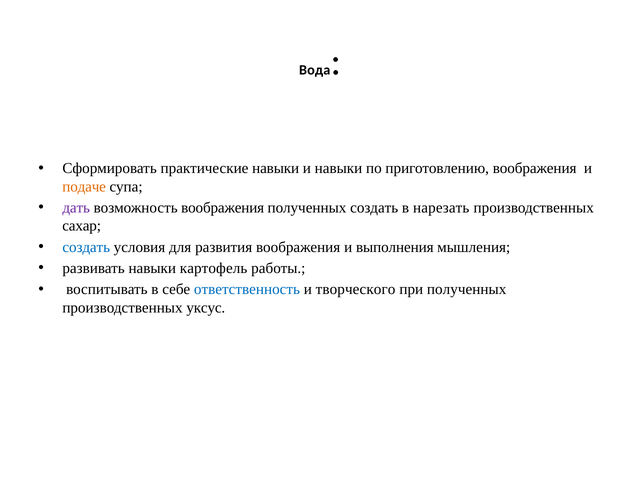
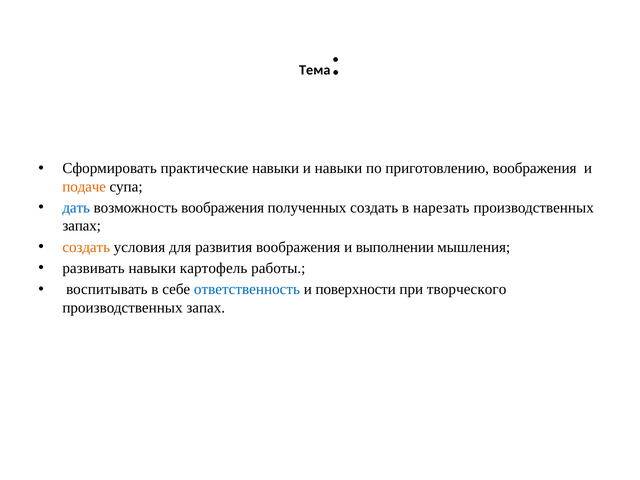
Вода: Вода -> Тема
дать colour: purple -> blue
сахар at (82, 226): сахар -> запах
создать at (86, 247) colour: blue -> orange
выполнения: выполнения -> выполнении
творческого: творческого -> поверхности
при полученных: полученных -> творческого
уксус at (206, 308): уксус -> запах
